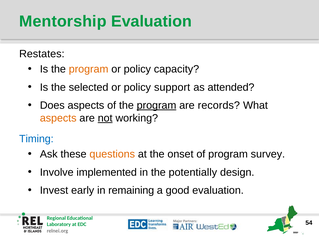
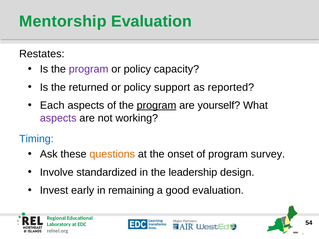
program at (89, 69) colour: orange -> purple
selected: selected -> returned
attended: attended -> reported
Does: Does -> Each
records: records -> yourself
aspects at (58, 118) colour: orange -> purple
not underline: present -> none
implemented: implemented -> standardized
potentially: potentially -> leadership
